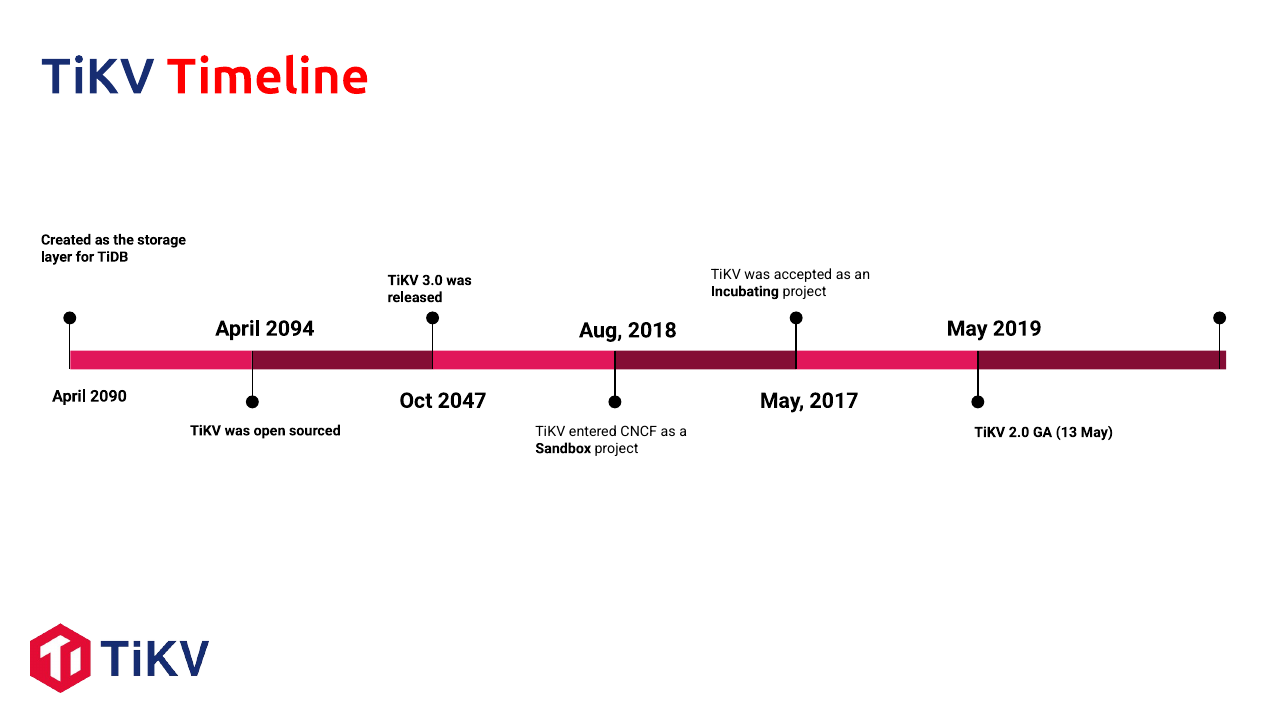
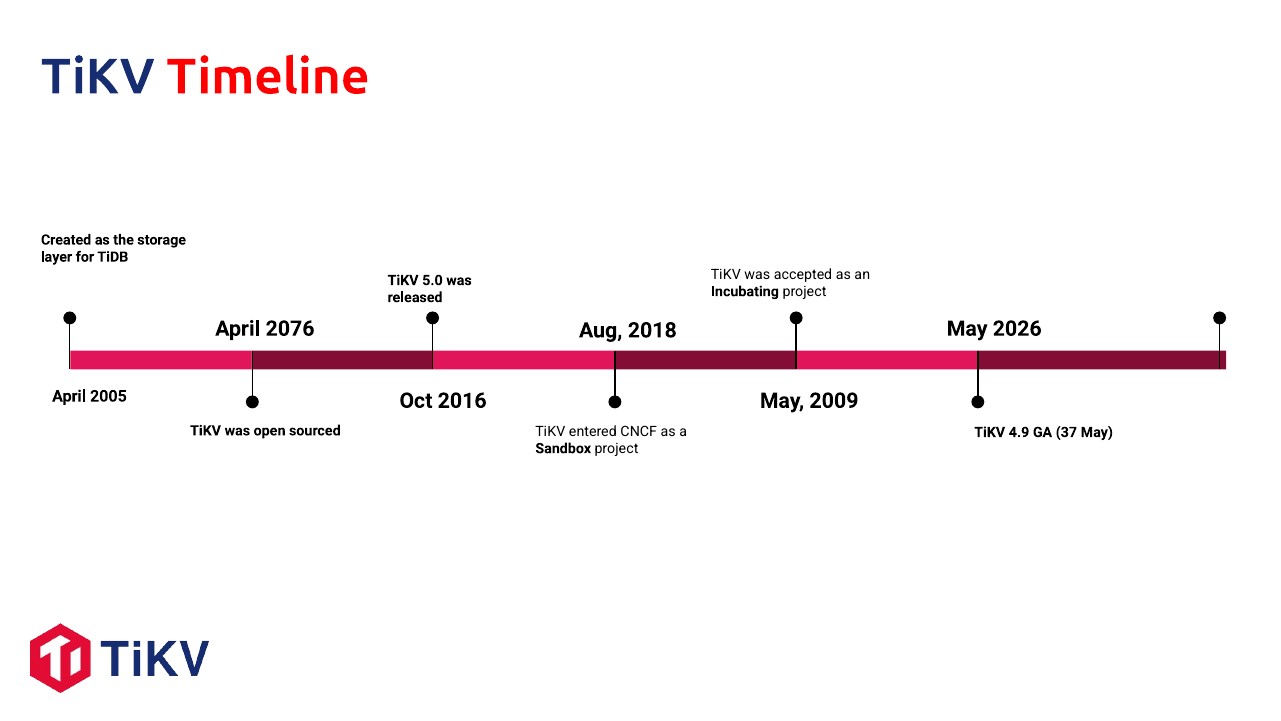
3.0: 3.0 -> 5.0
2094: 2094 -> 2076
2019: 2019 -> 2026
2090: 2090 -> 2005
2047: 2047 -> 2016
2017: 2017 -> 2009
2.0: 2.0 -> 4.9
13: 13 -> 37
